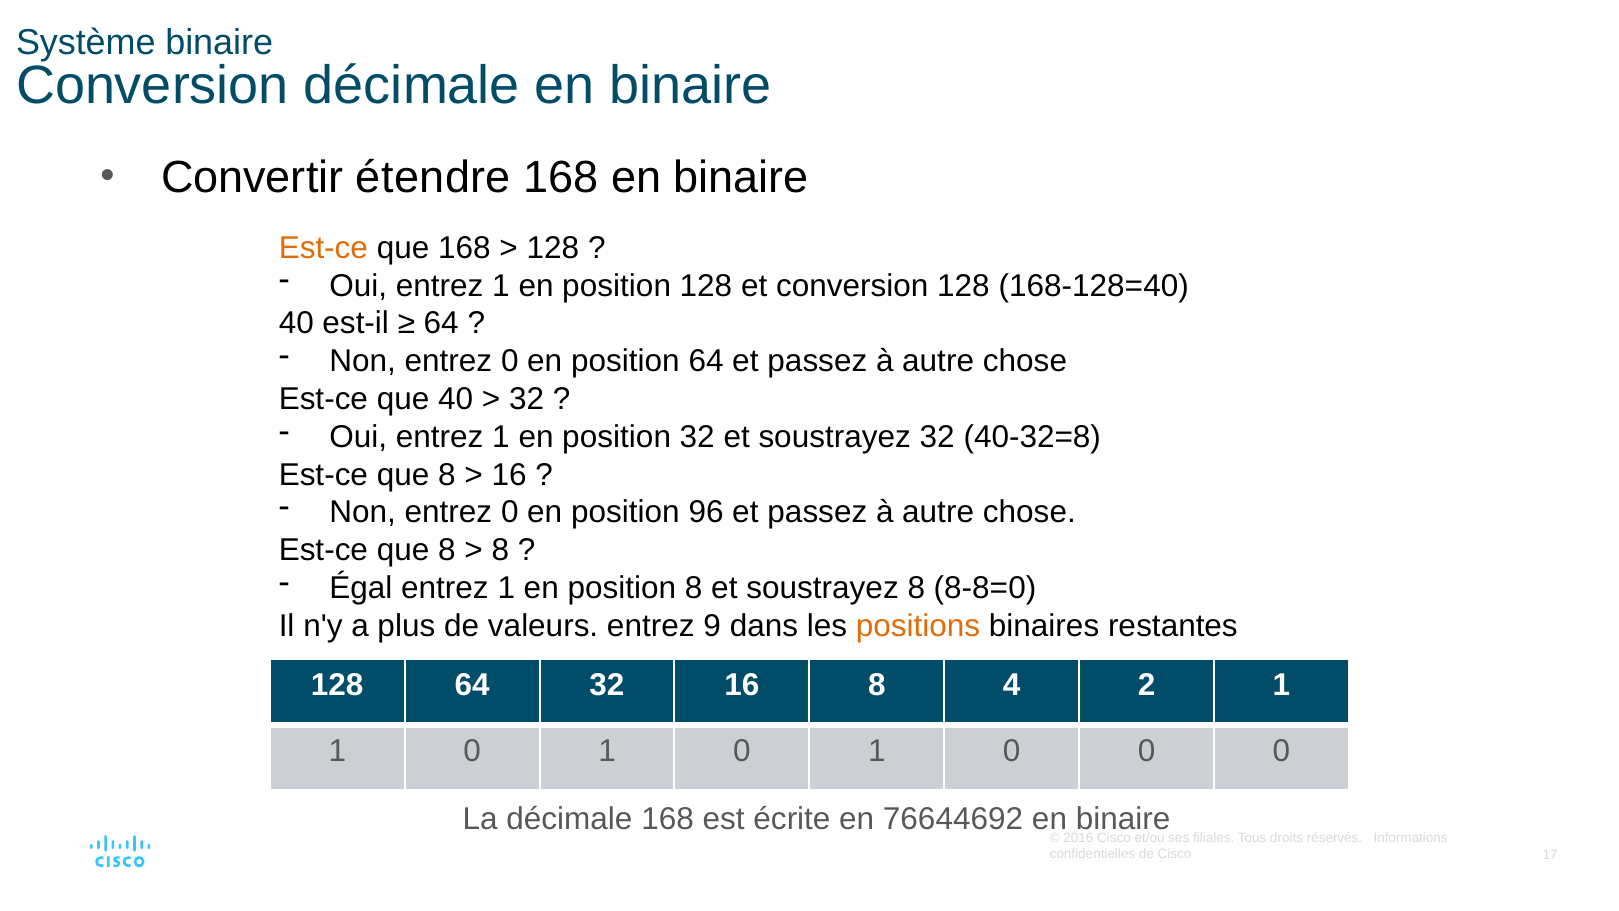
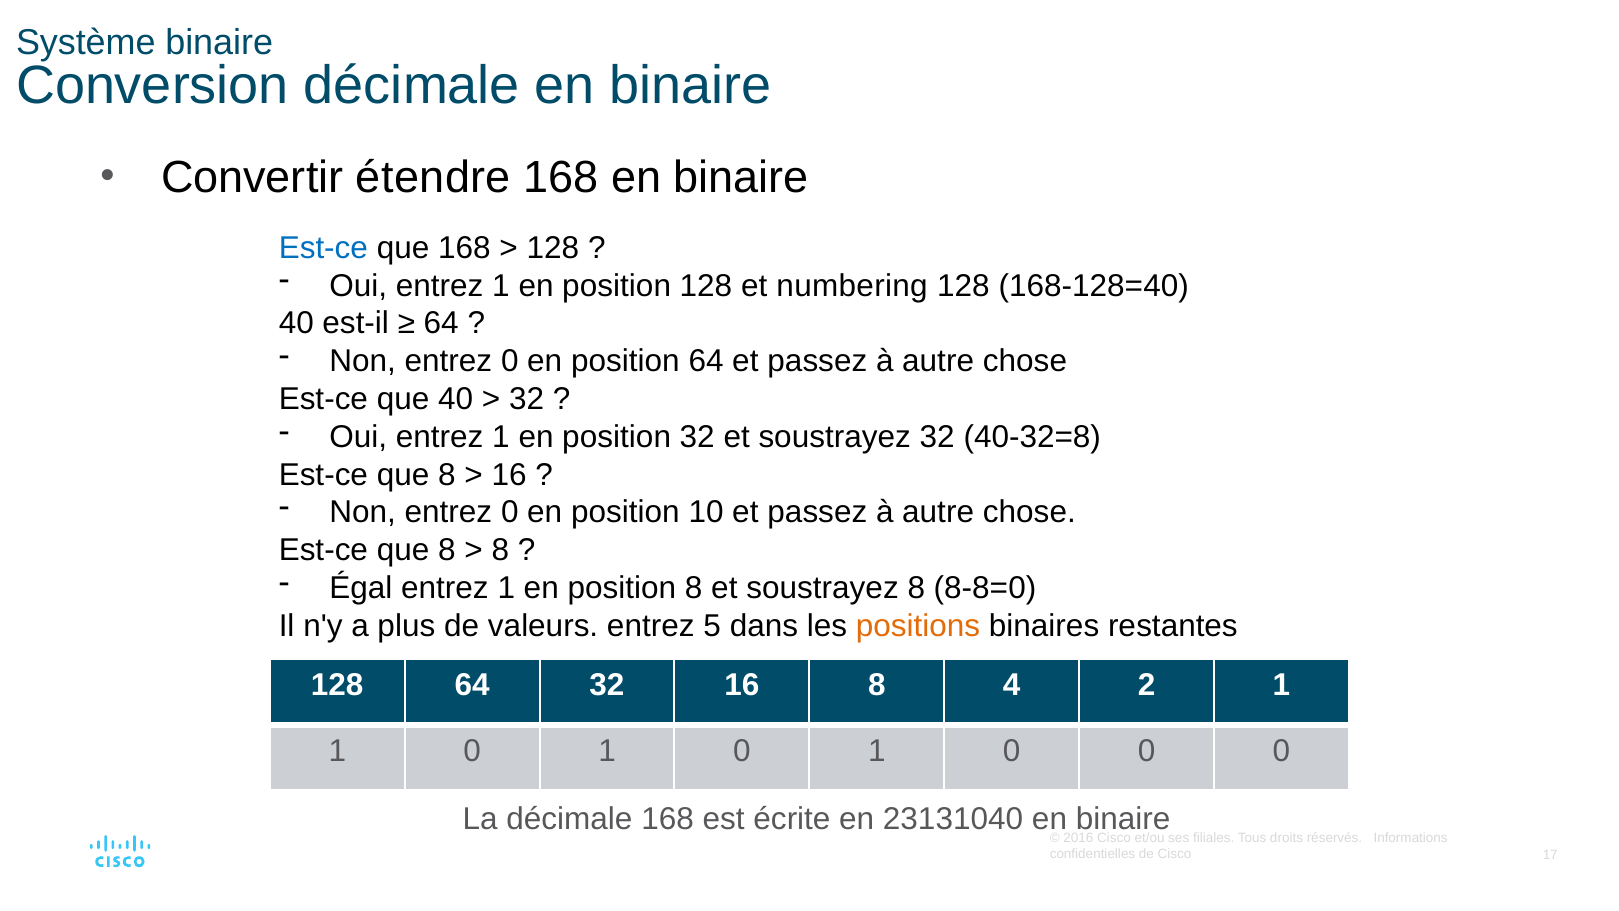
Est-ce at (323, 248) colour: orange -> blue
et conversion: conversion -> numbering
96: 96 -> 10
9: 9 -> 5
76644692: 76644692 -> 23131040
